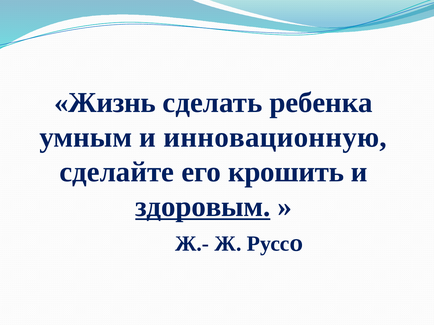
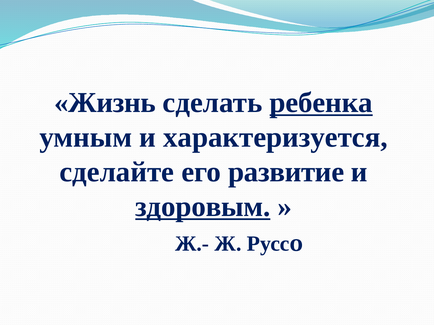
ребенка underline: none -> present
инновационную: инновационную -> характеризуется
крошить: крошить -> развитие
